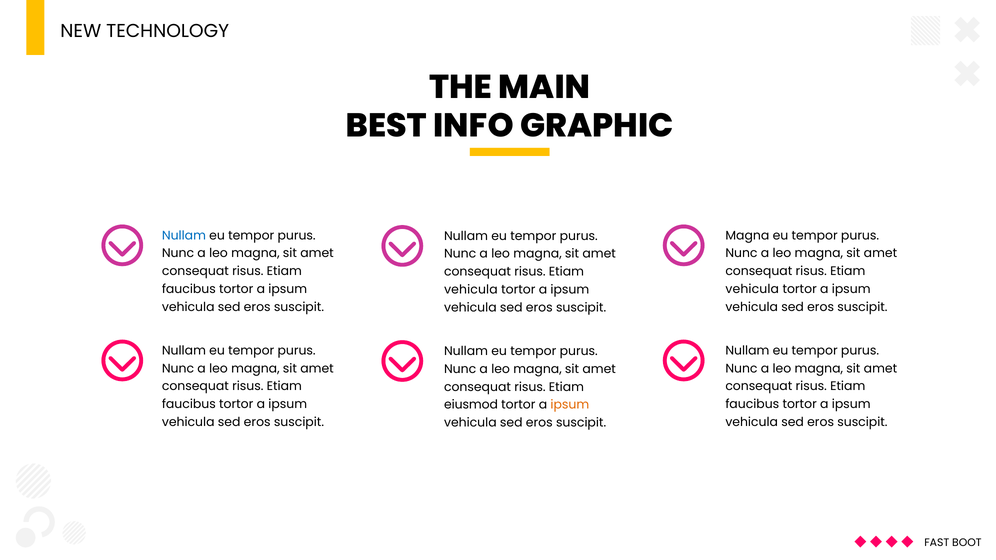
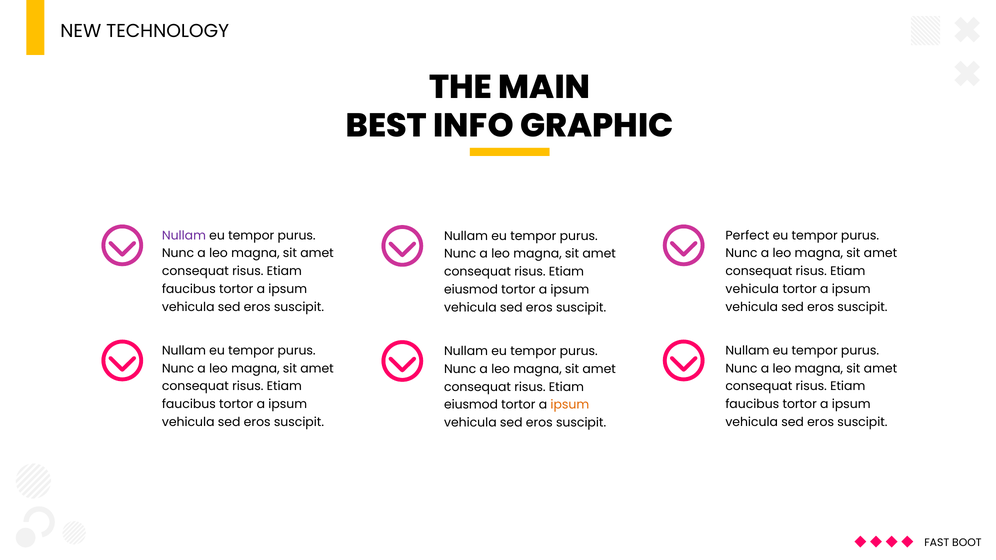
Nullam at (184, 236) colour: blue -> purple
Magna at (747, 236): Magna -> Perfect
vehicula at (471, 290): vehicula -> eiusmod
